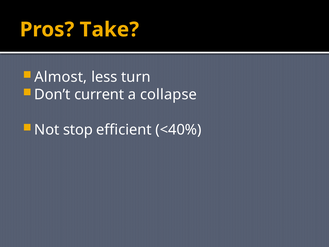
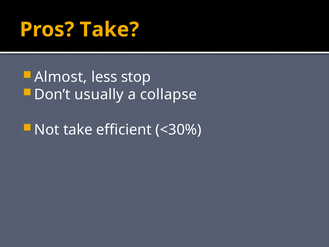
turn: turn -> stop
current: current -> usually
Not stop: stop -> take
<40%: <40% -> <30%
